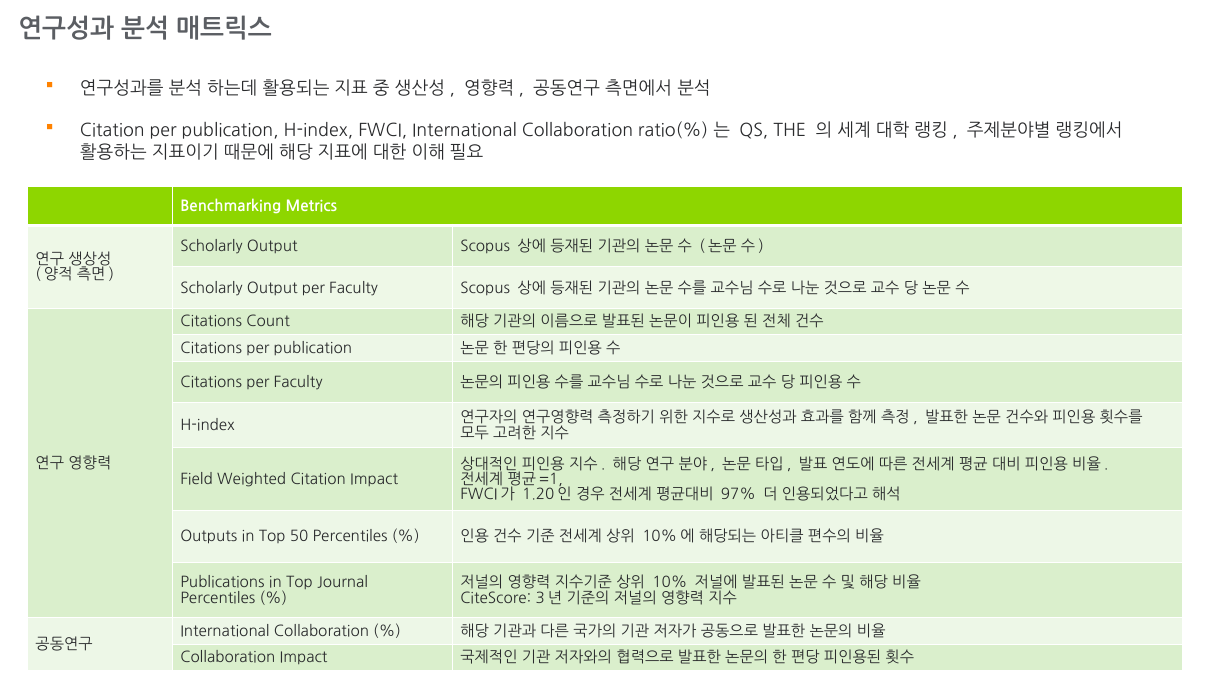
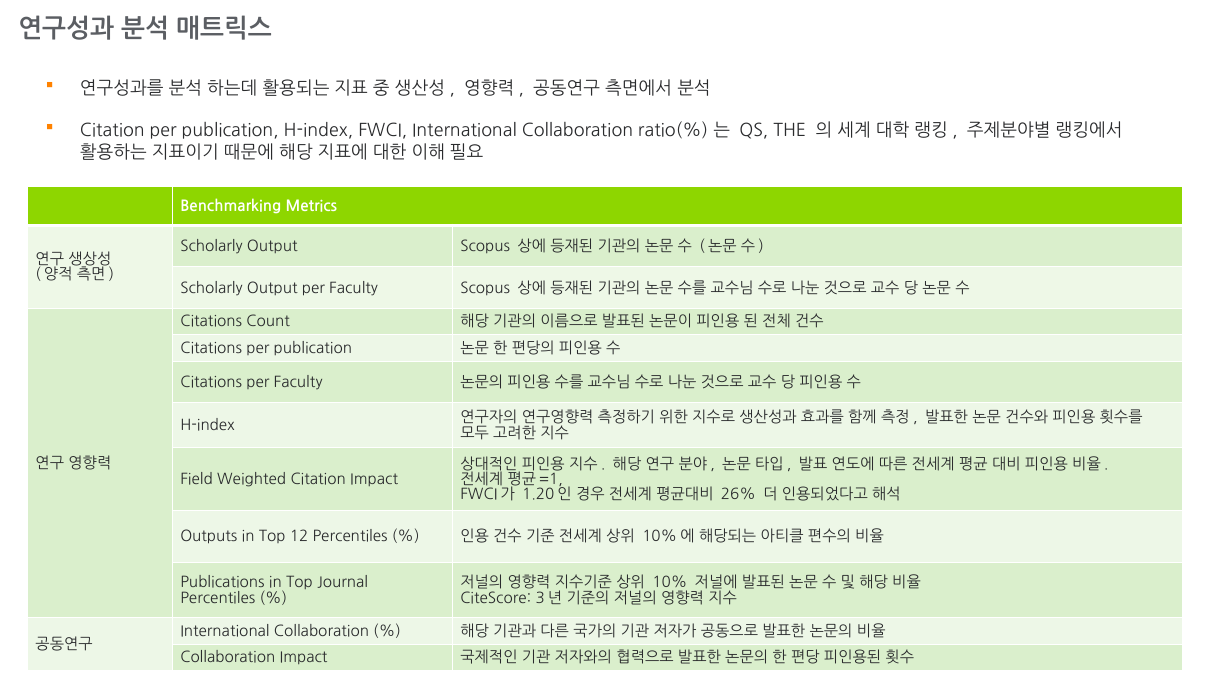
97%: 97% -> 26%
50: 50 -> 12
